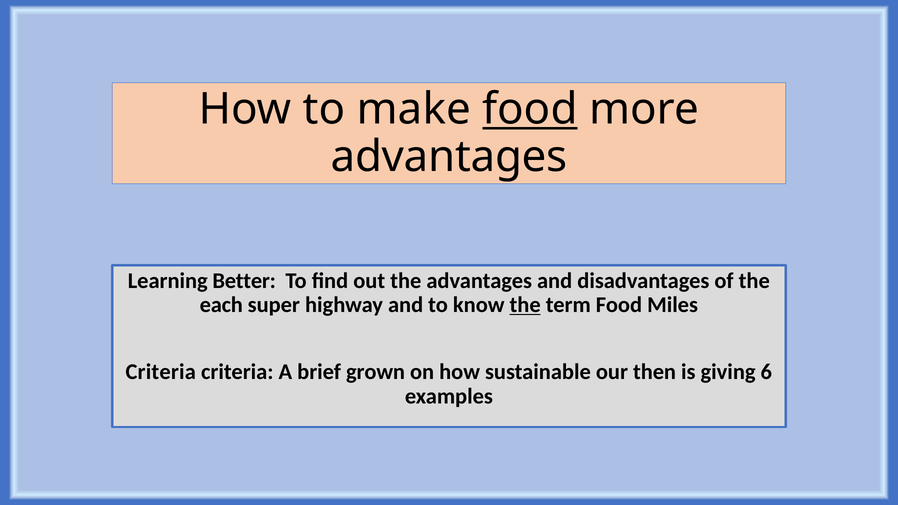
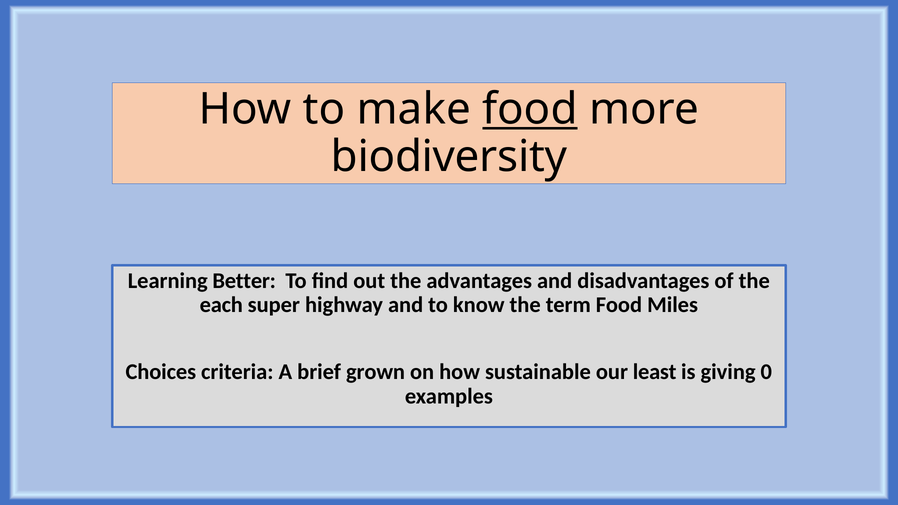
advantages at (449, 157): advantages -> biodiversity
the at (525, 305) underline: present -> none
Criteria at (161, 372): Criteria -> Choices
then: then -> least
6: 6 -> 0
